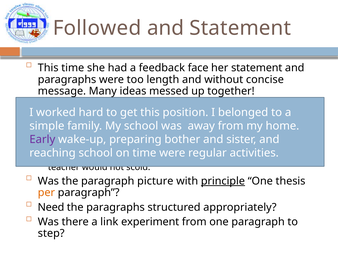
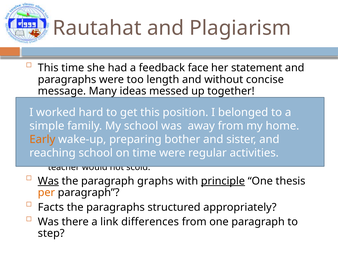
Followed: Followed -> Rautahat
and Statement: Statement -> Plagiarism
Early at (42, 140) colour: purple -> orange
Was at (48, 181) underline: none -> present
picture: picture -> graphs
Need: Need -> Facts
experiment: experiment -> differences
